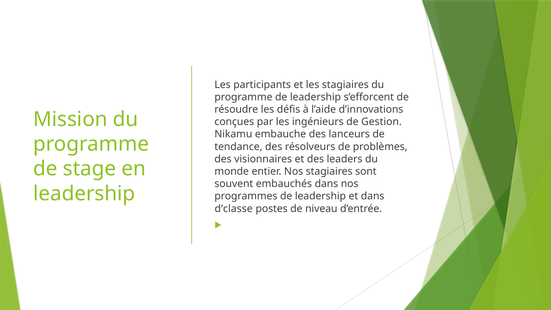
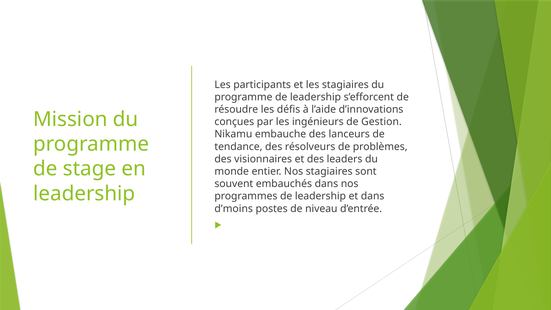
d’classe: d’classe -> d’moins
